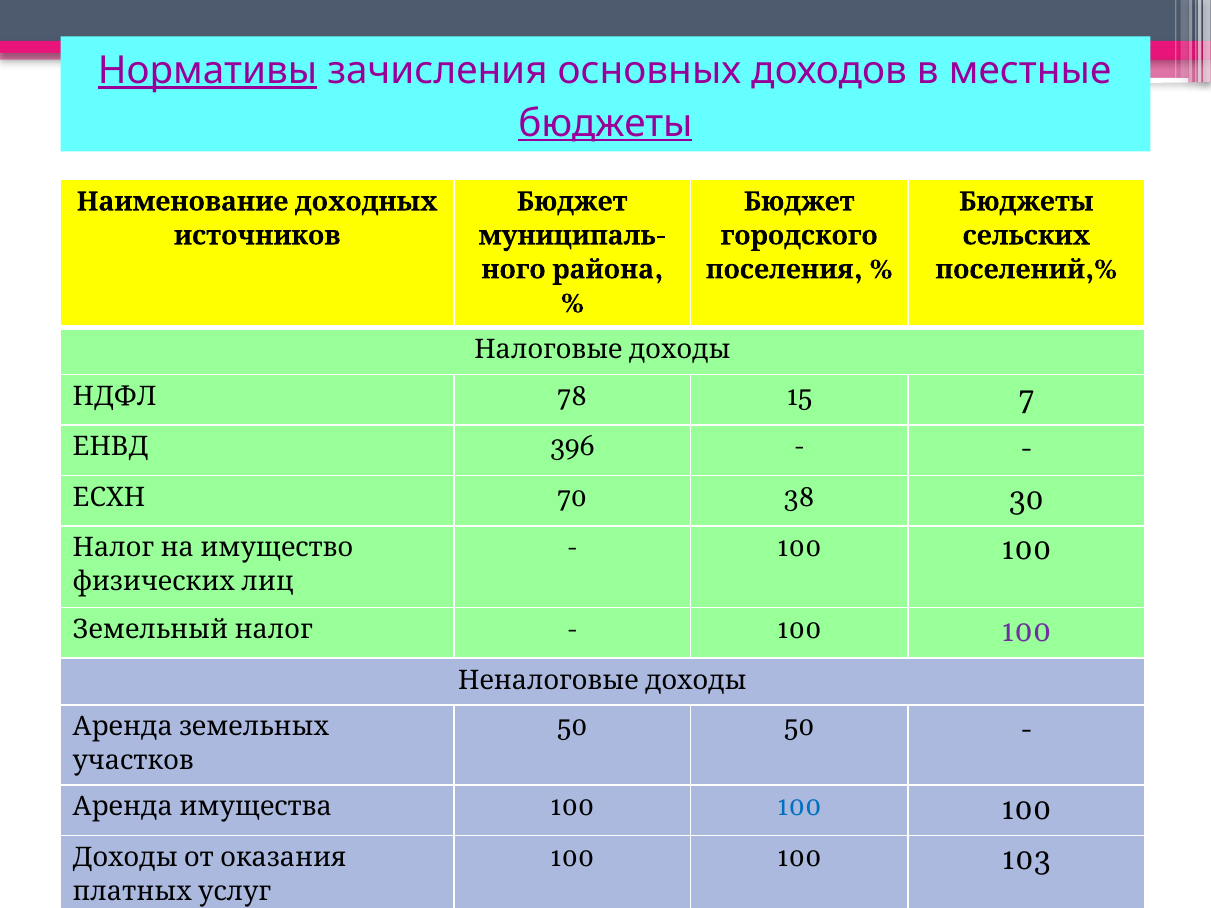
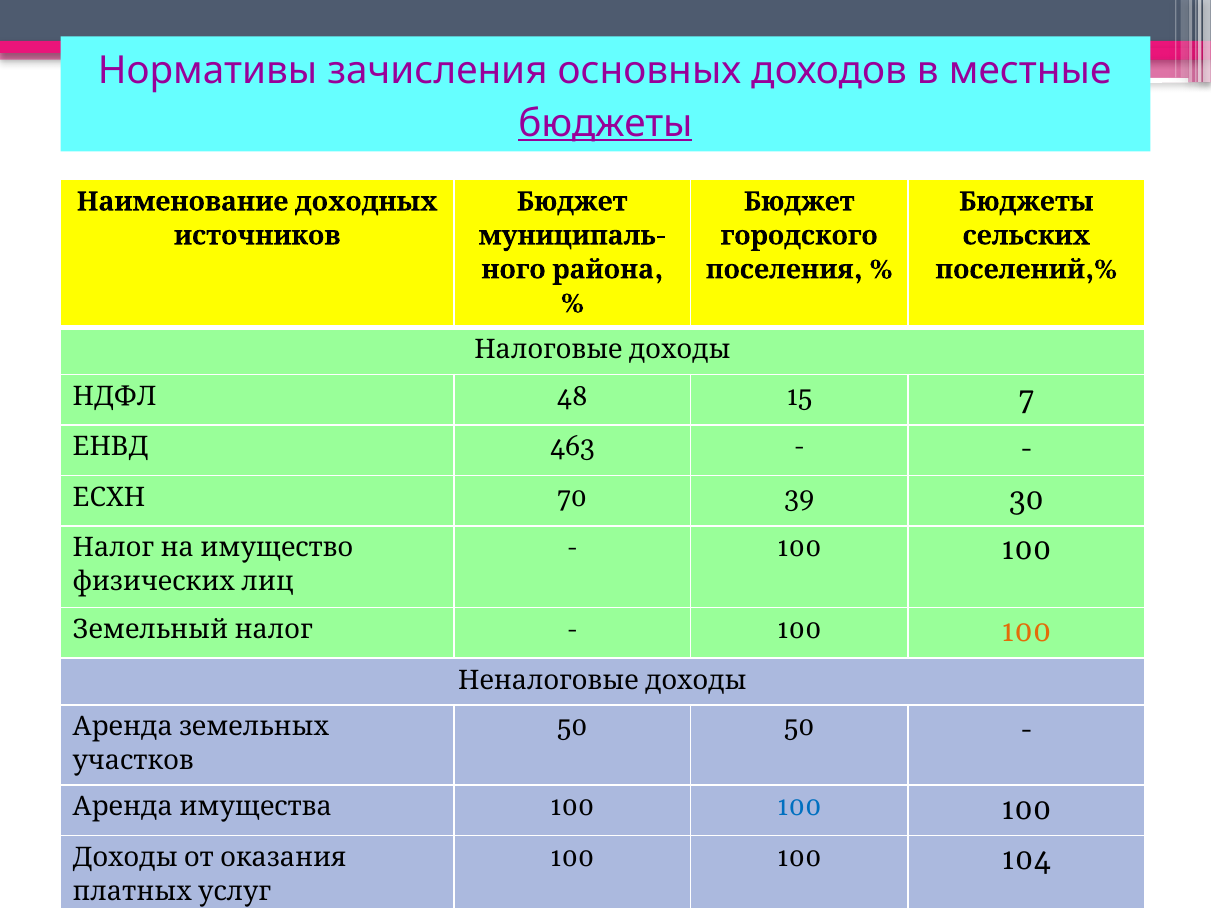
Нормативы underline: present -> none
78: 78 -> 48
396: 396 -> 463
38: 38 -> 39
100 at (1026, 632) colour: purple -> orange
103: 103 -> 104
